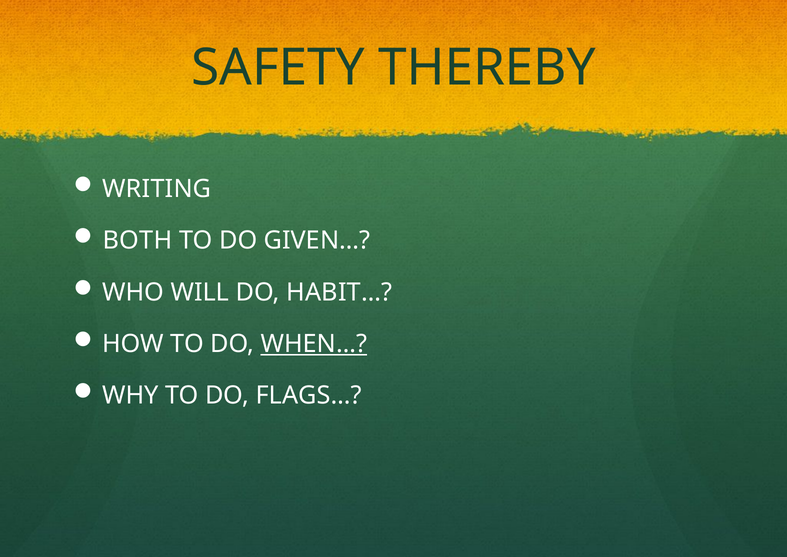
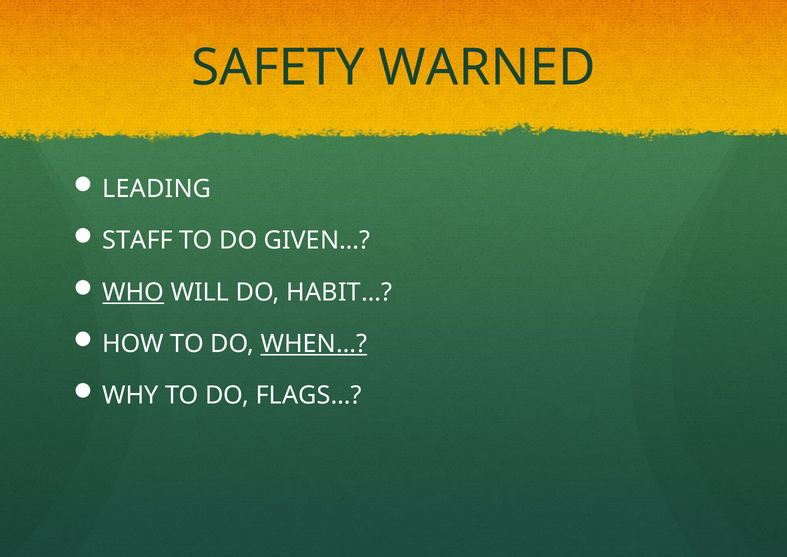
THEREBY: THEREBY -> WARNED
WRITING: WRITING -> LEADING
BOTH: BOTH -> STAFF
WHO underline: none -> present
